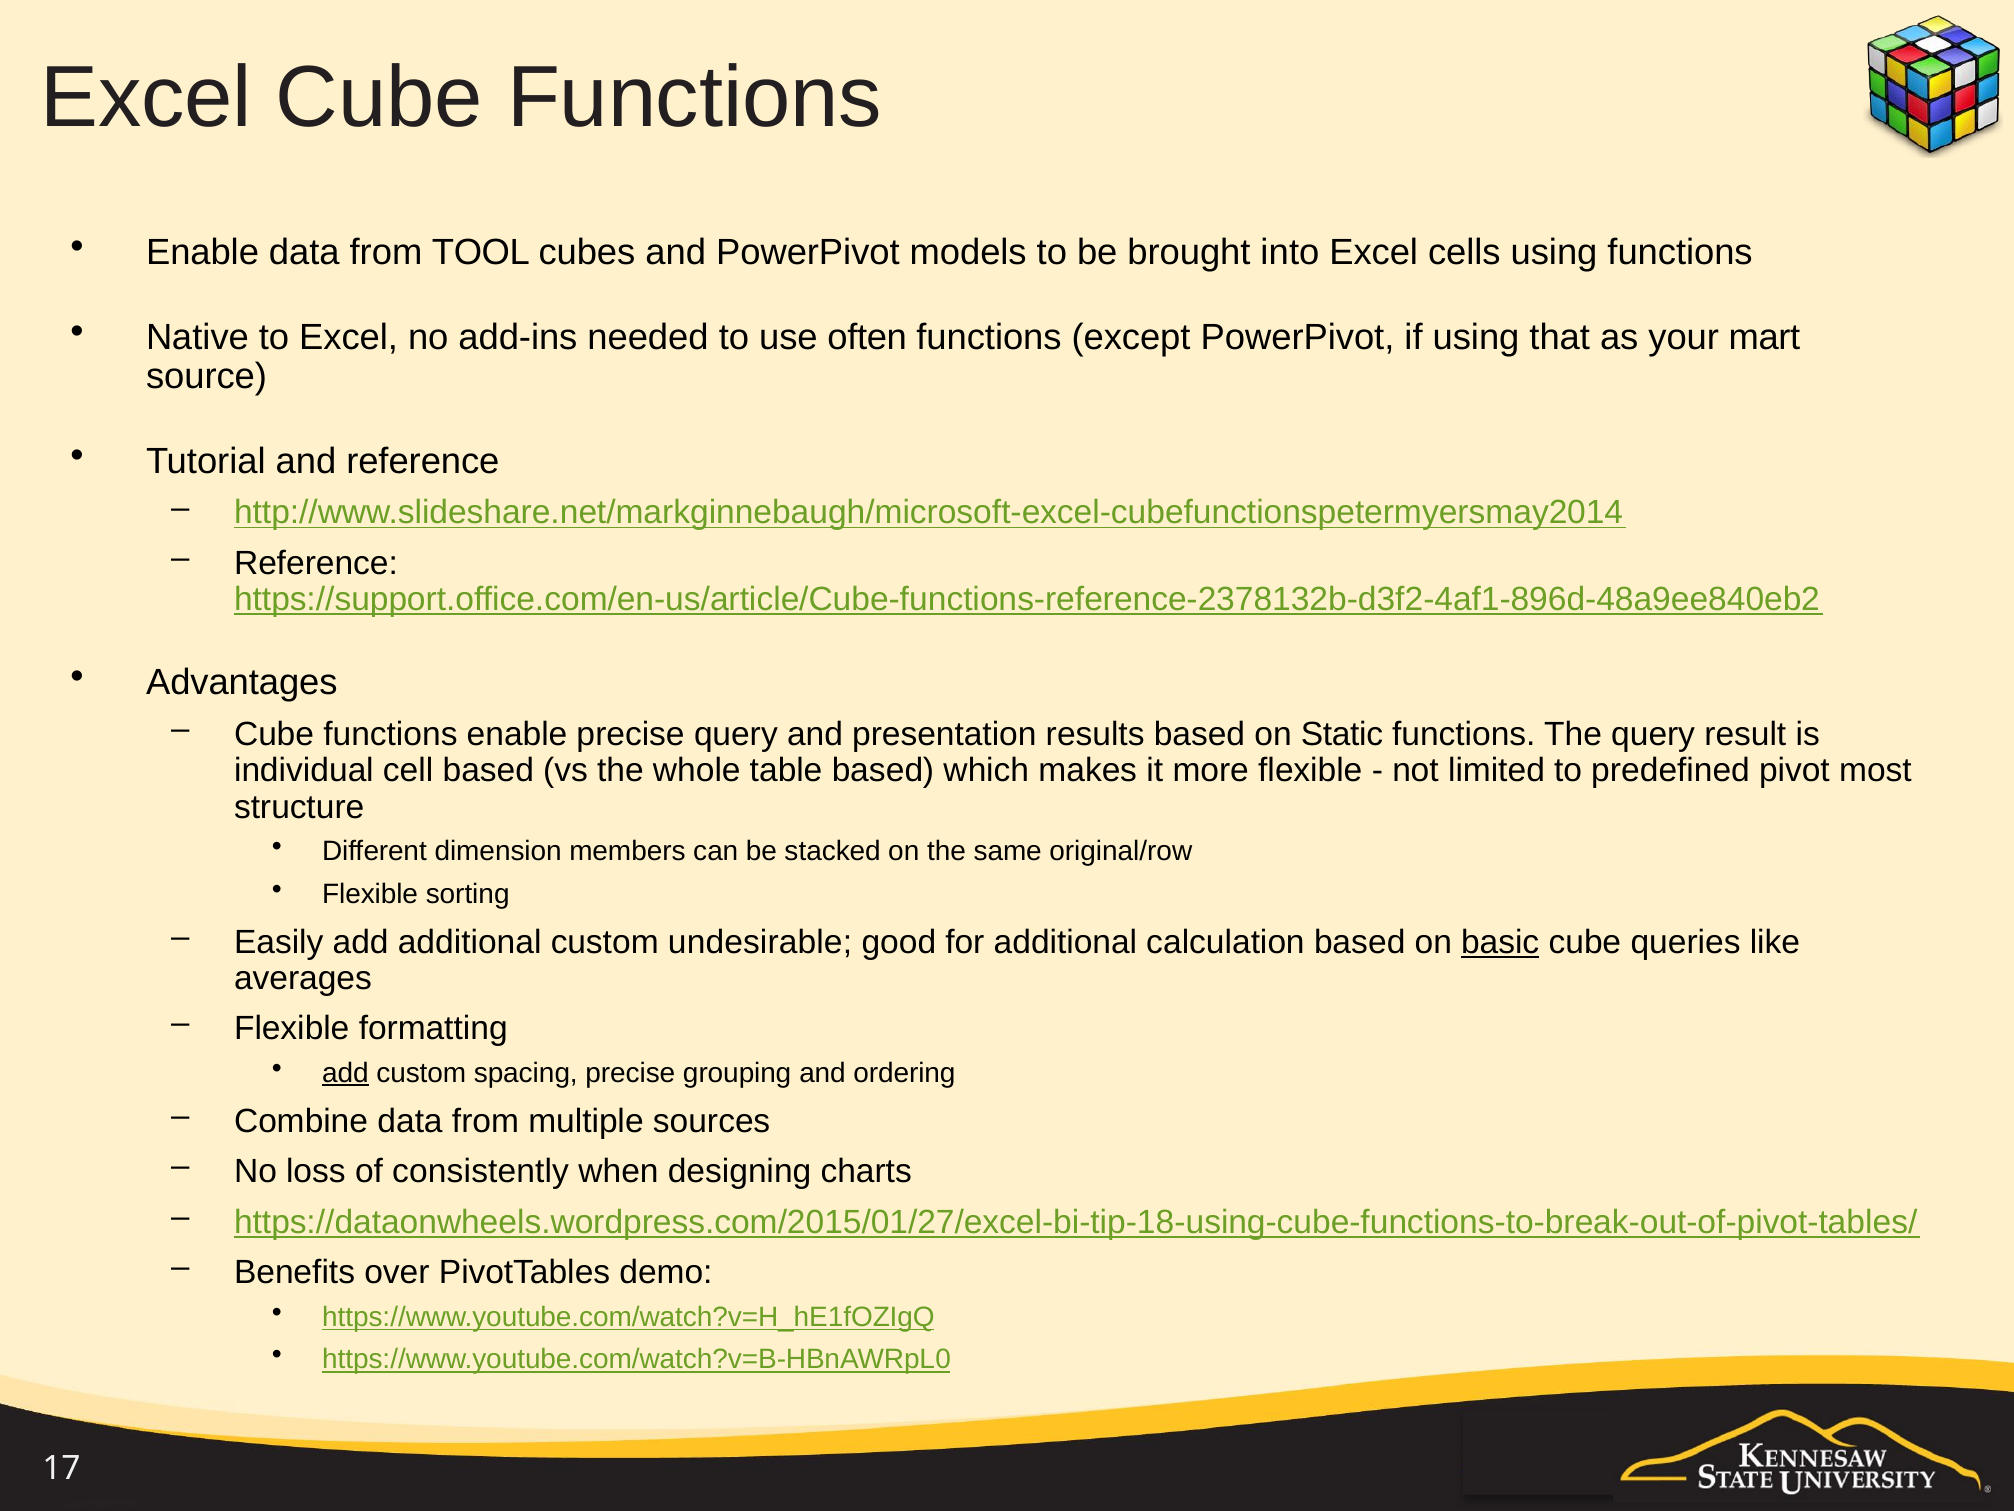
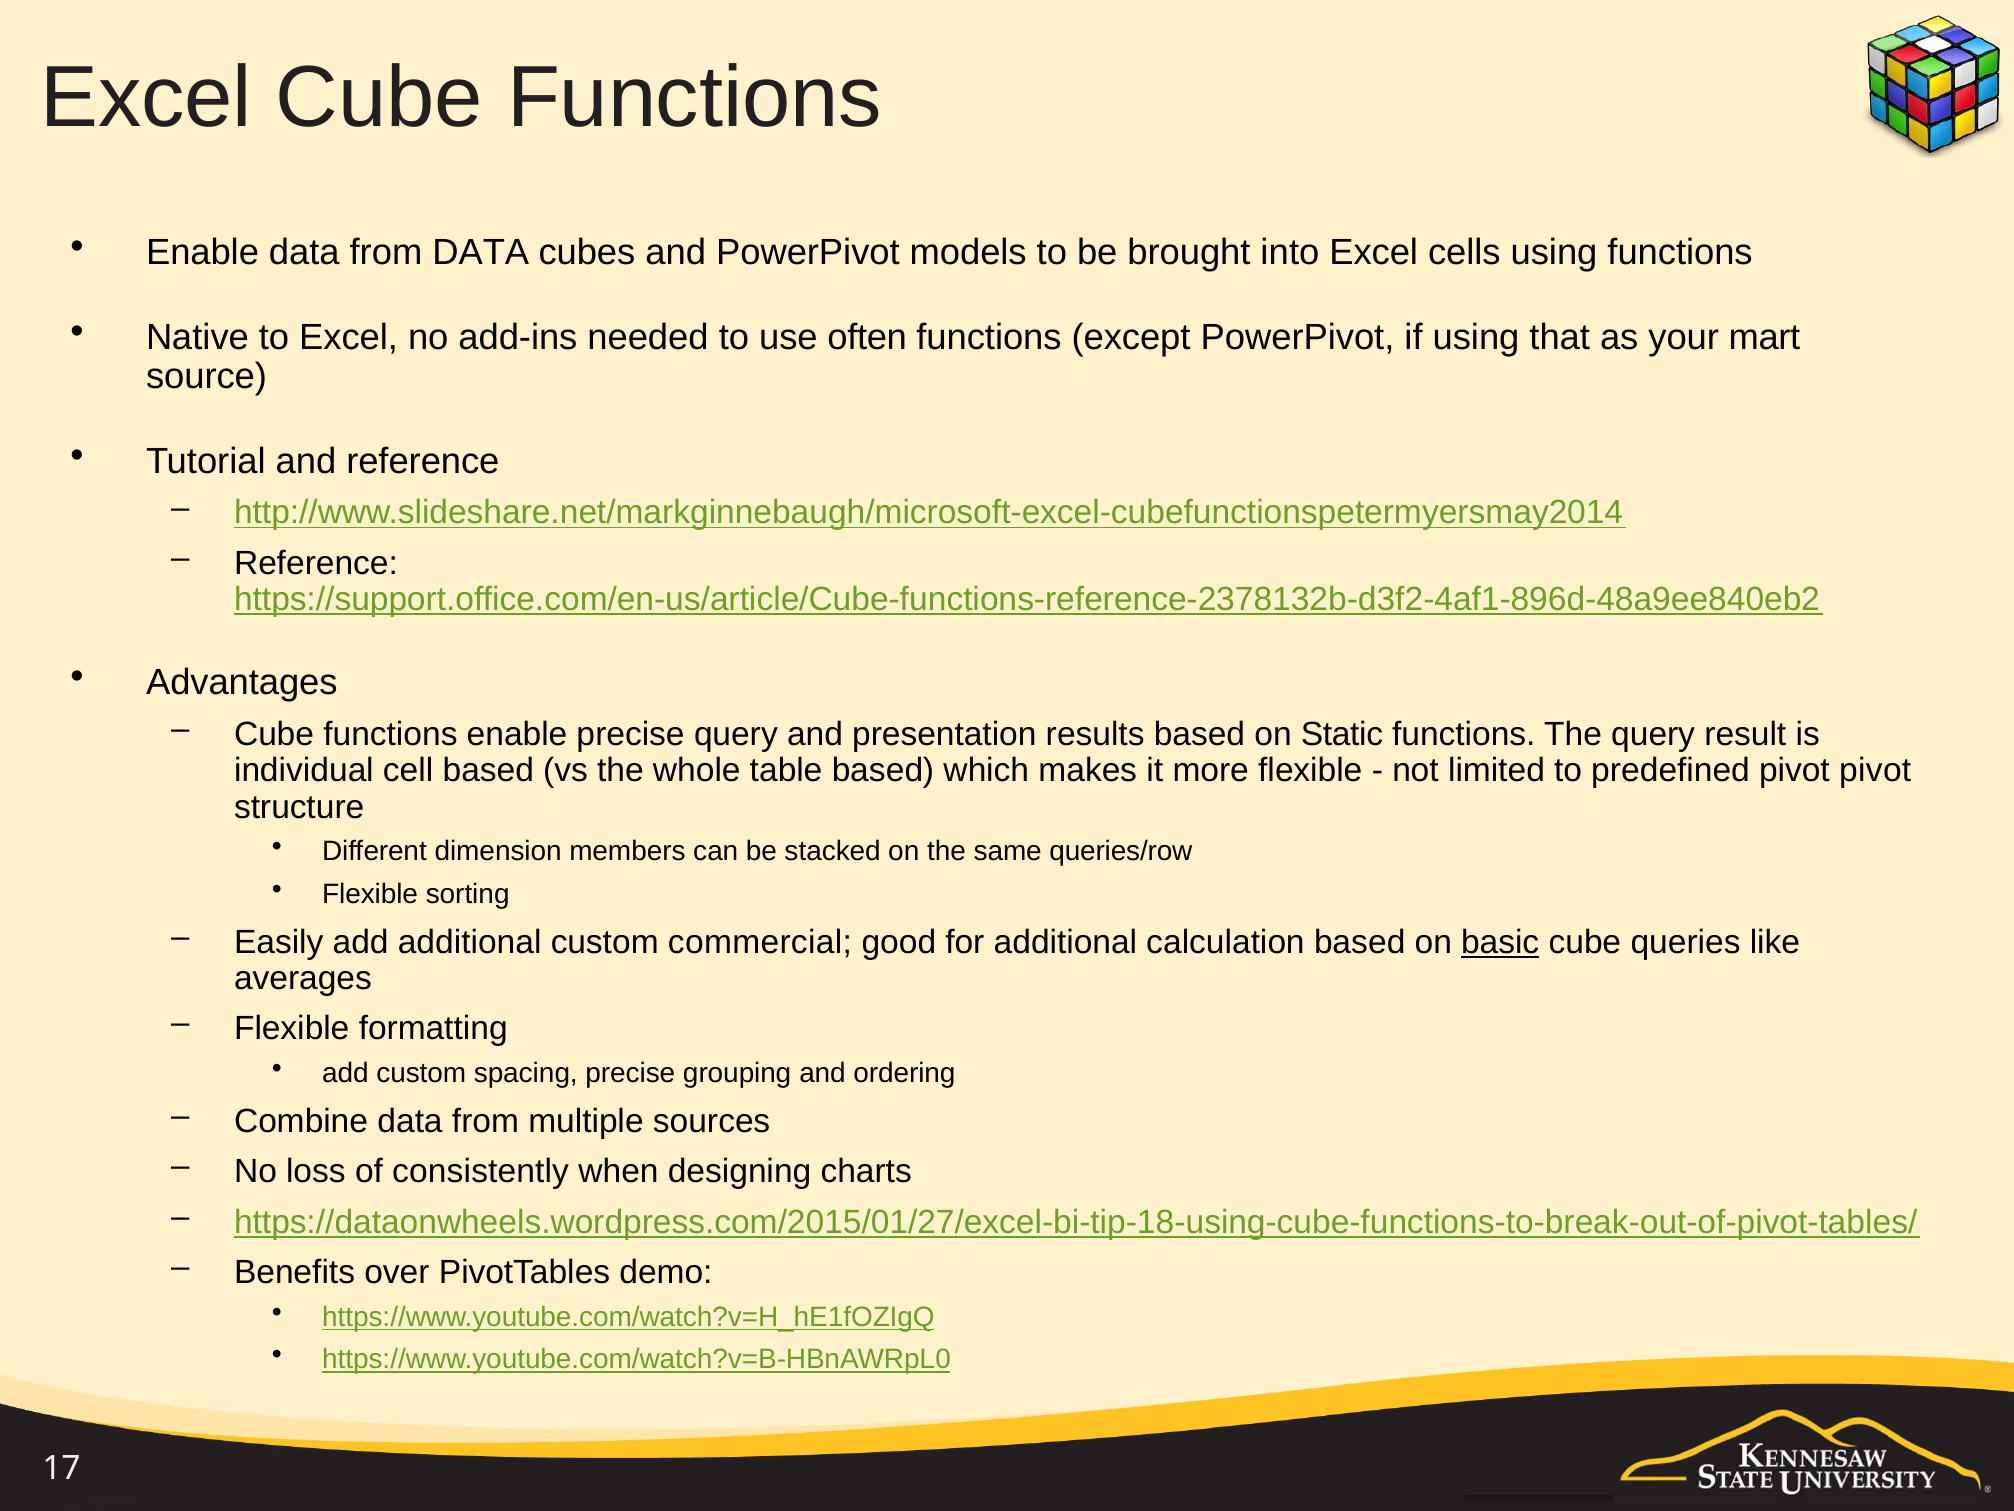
from TOOL: TOOL -> DATA
pivot most: most -> pivot
original/row: original/row -> queries/row
undesirable: undesirable -> commercial
add at (345, 1073) underline: present -> none
